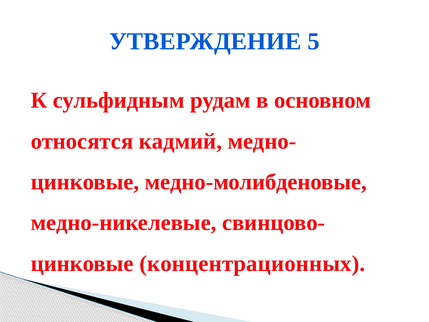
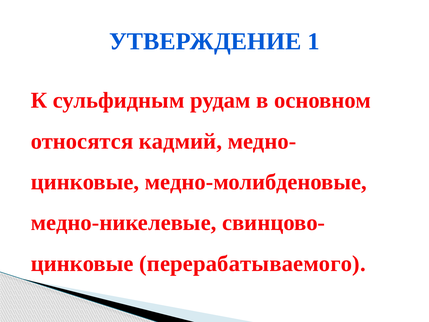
5: 5 -> 1
концентрационных: концентрационных -> перерабатываемого
